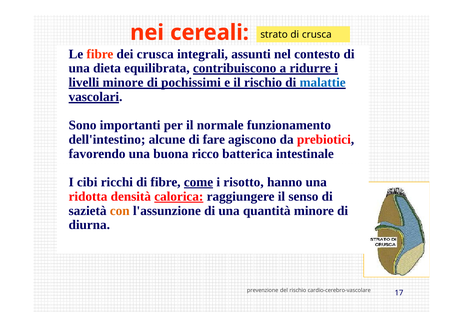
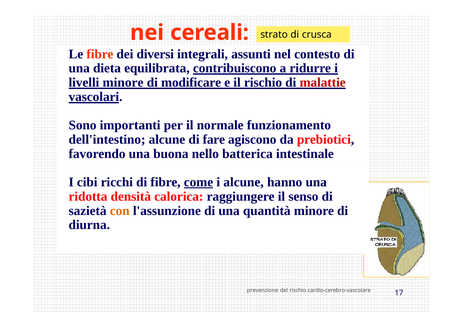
dei crusca: crusca -> diversi
pochissimi: pochissimi -> modificare
malattie colour: blue -> red
ricco: ricco -> nello
i risotto: risotto -> alcune
calorica underline: present -> none
